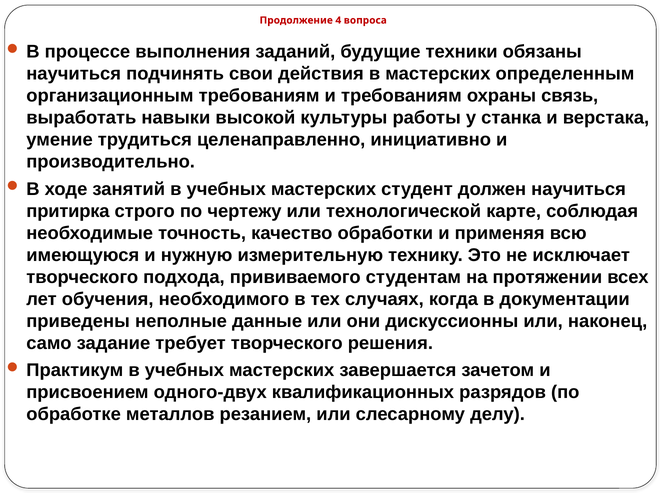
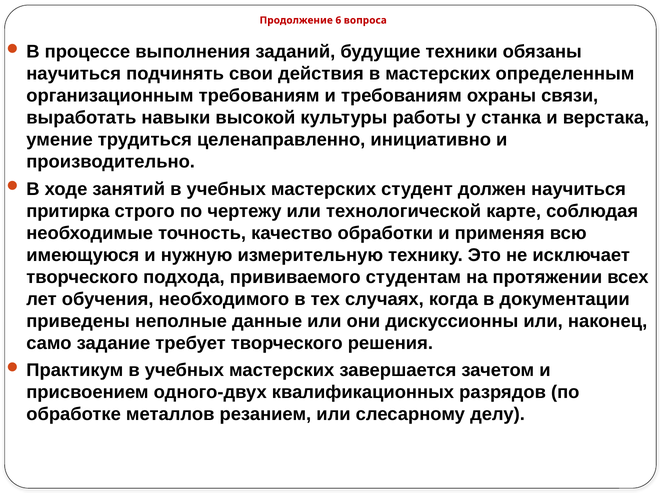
4: 4 -> 6
связь: связь -> связи
